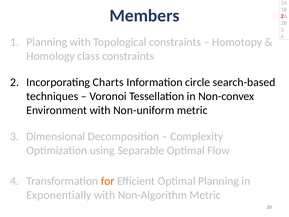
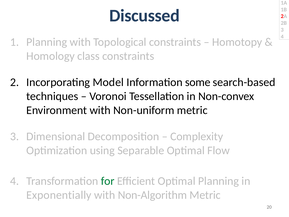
Members: Members -> Discussed
Charts: Charts -> Model
circle: circle -> some
for colour: orange -> green
